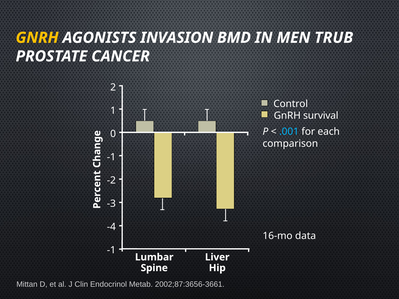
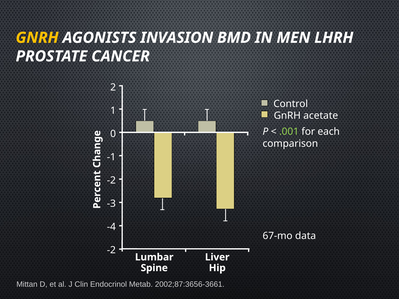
TRUB: TRUB -> LHRH
survival: survival -> acetate
.001 colour: light blue -> light green
16-mo: 16-mo -> 67-mo
-1 at (111, 250): -1 -> -2
